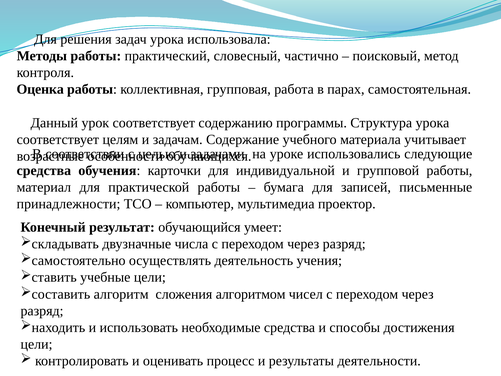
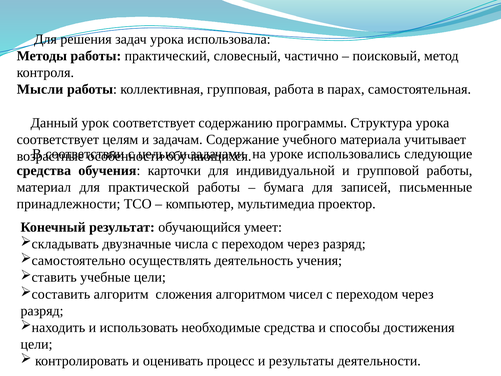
Оценка: Оценка -> Мысли
